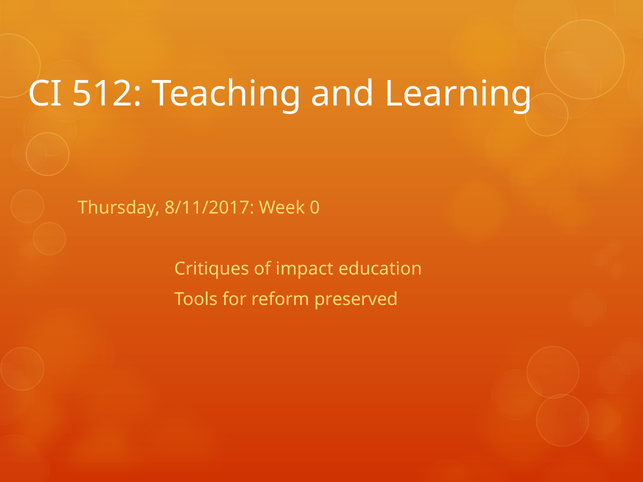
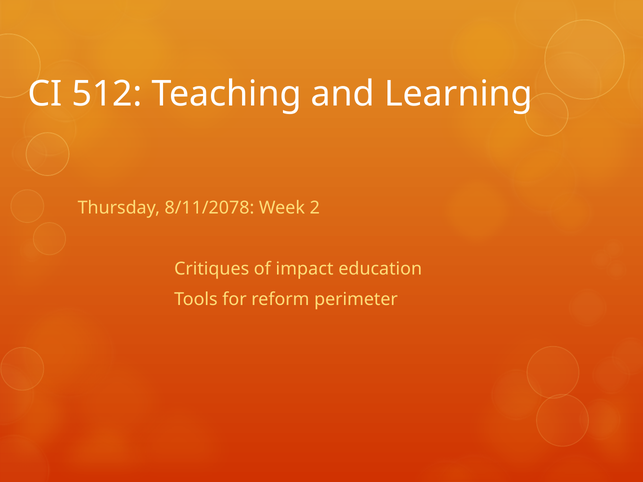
8/11/2017: 8/11/2017 -> 8/11/2078
0: 0 -> 2
preserved: preserved -> perimeter
